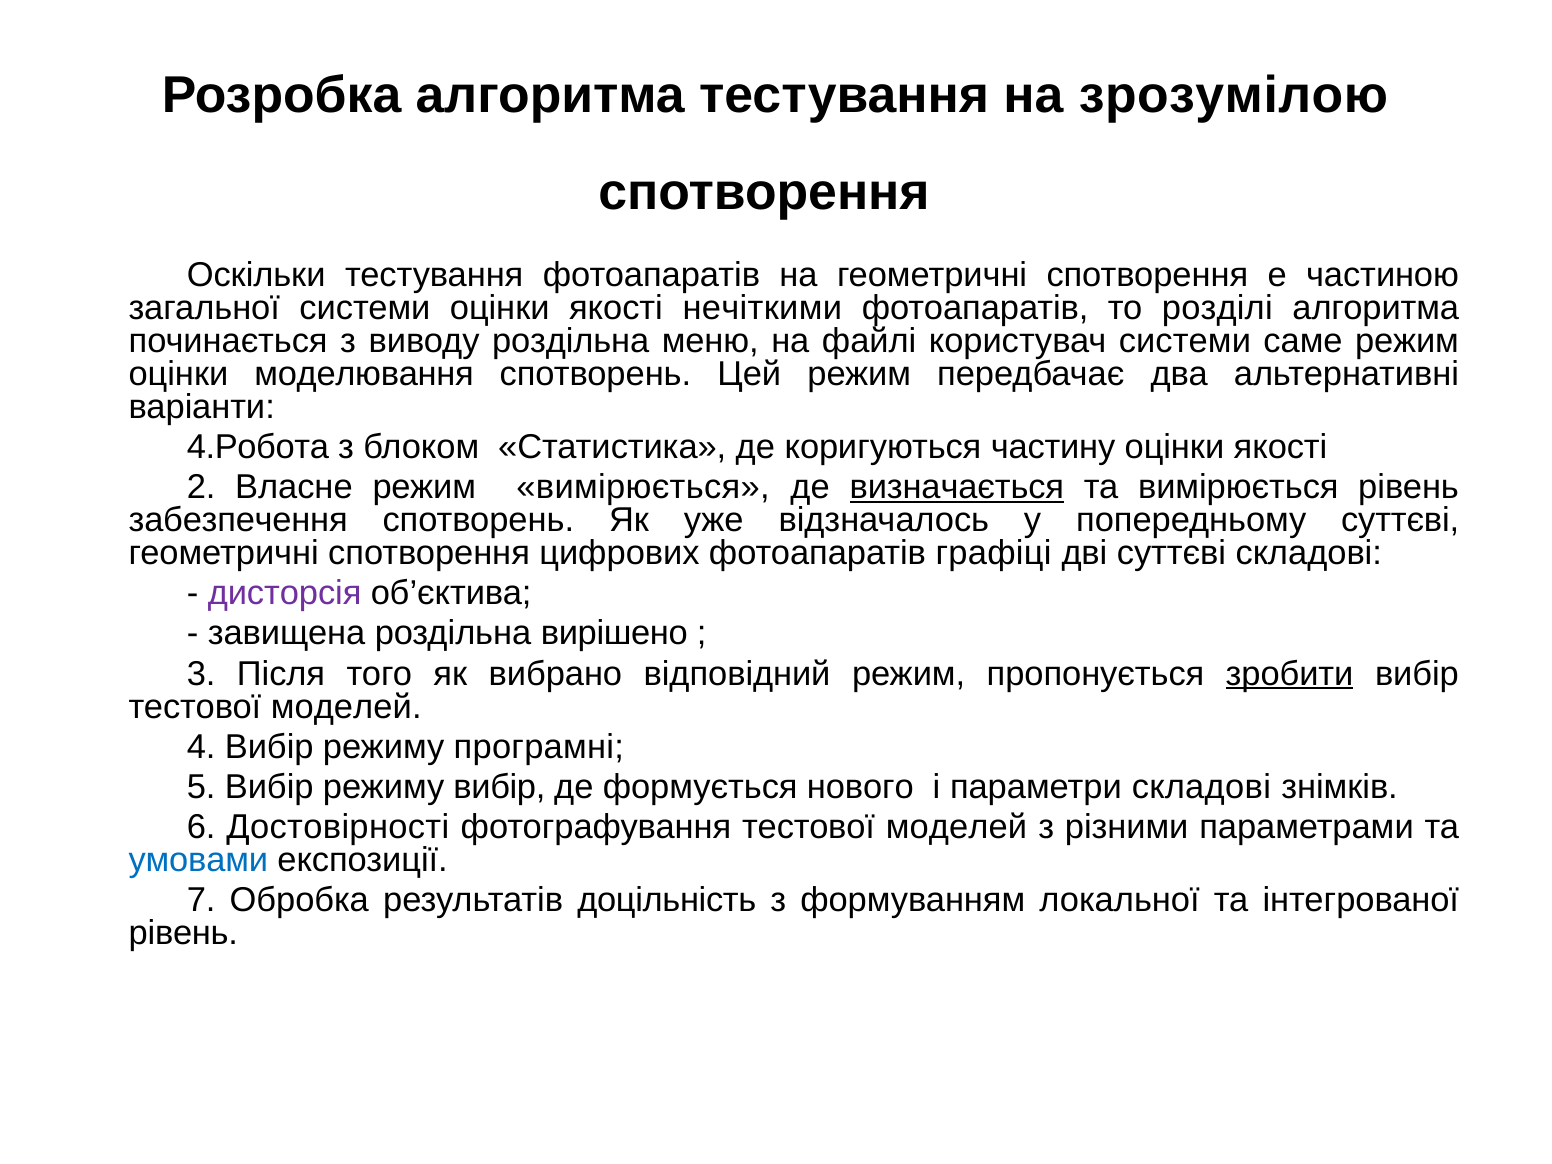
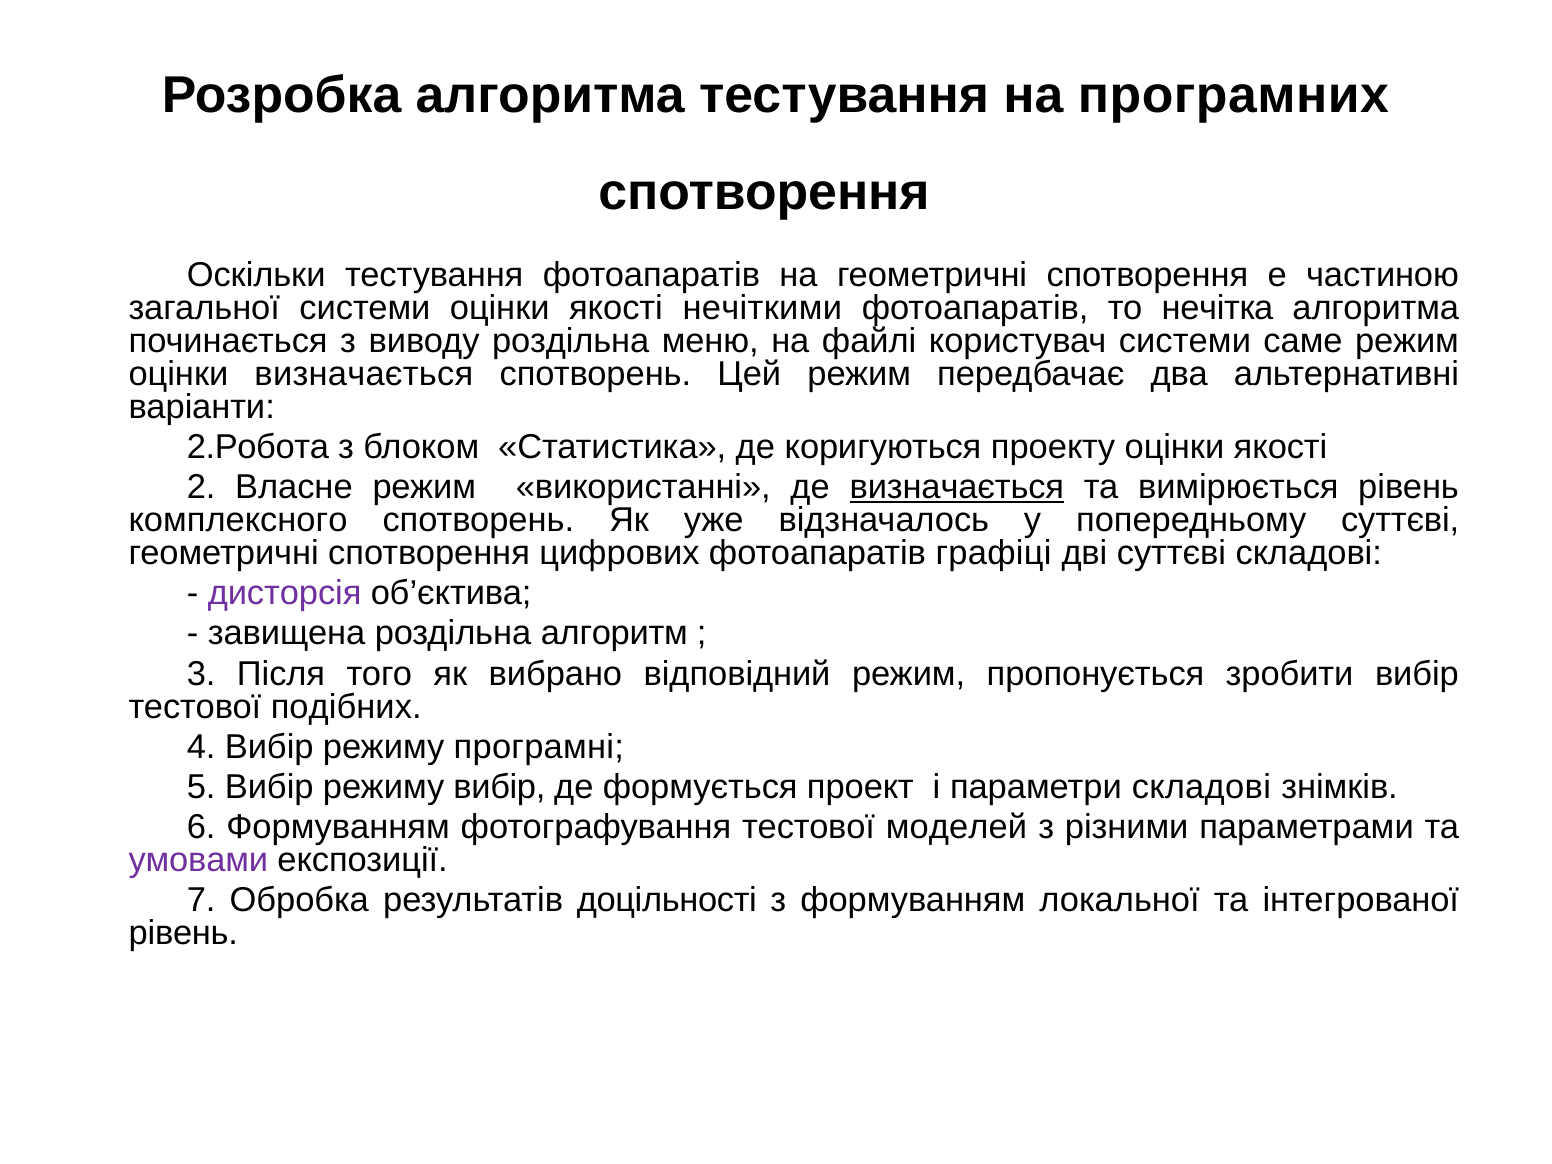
зрозумілою: зрозумілою -> програмних
розділі: розділі -> нечітка
оцінки моделювання: моделювання -> визначається
4.Робота: 4.Робота -> 2.Робота
частину: частину -> проекту
режим вимірюється: вимірюється -> використанні
забезпечення: забезпечення -> комплексного
вирішено: вирішено -> алгоритм
зробити underline: present -> none
моделей at (346, 707): моделей -> подібних
нового: нового -> проект
6 Достовірності: Достовірності -> Формуванням
умовами colour: blue -> purple
доцільність: доцільність -> доцільності
